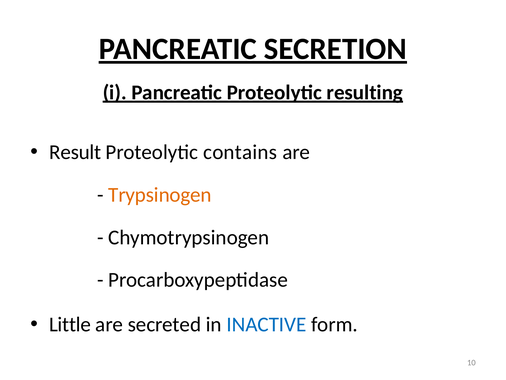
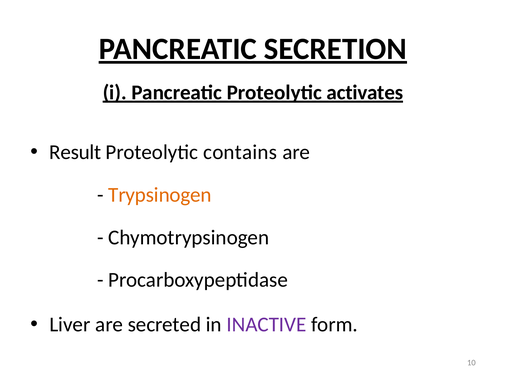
resulting: resulting -> activates
Little: Little -> Liver
INACTIVE colour: blue -> purple
